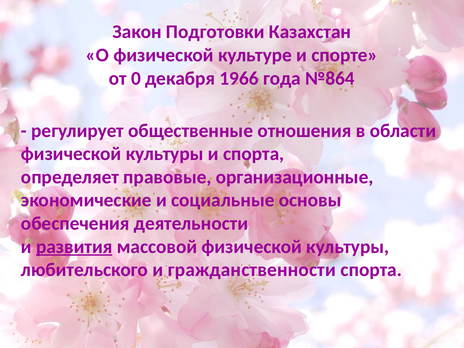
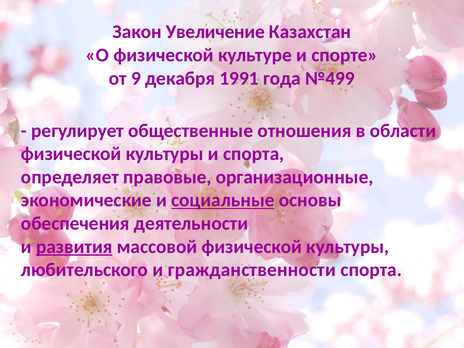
Подготовки: Подготовки -> Увеличение
0: 0 -> 9
1966: 1966 -> 1991
№864: №864 -> №499
социальные underline: none -> present
